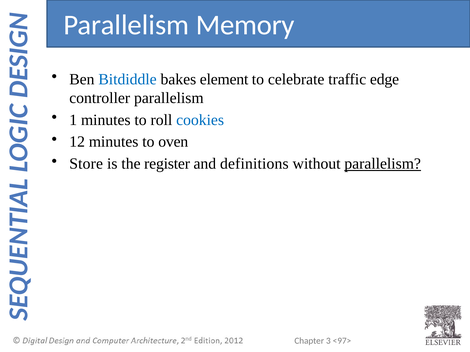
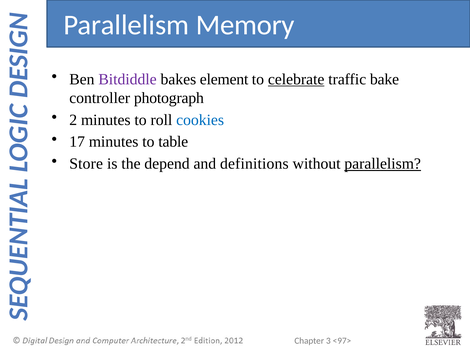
Bitdiddle colour: blue -> purple
celebrate underline: none -> present
edge: edge -> bake
controller parallelism: parallelism -> photograph
1: 1 -> 2
12: 12 -> 17
oven: oven -> table
register: register -> depend
